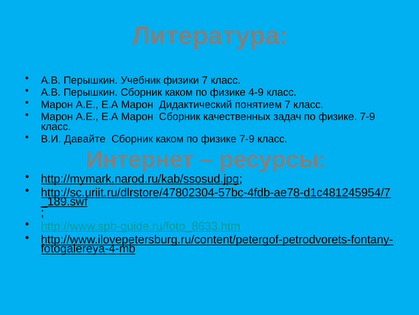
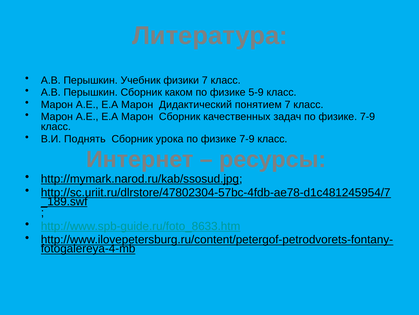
4-9: 4-9 -> 5-9
Давайте: Давайте -> Поднять
каком at (170, 139): каком -> урока
